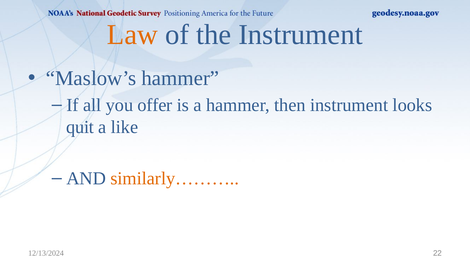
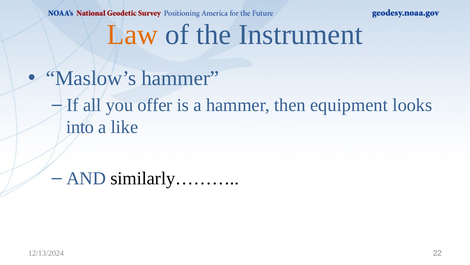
then instrument: instrument -> equipment
quit: quit -> into
similarly……… colour: orange -> black
